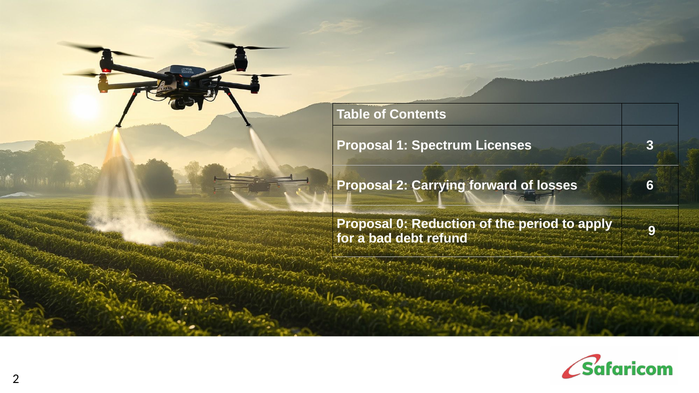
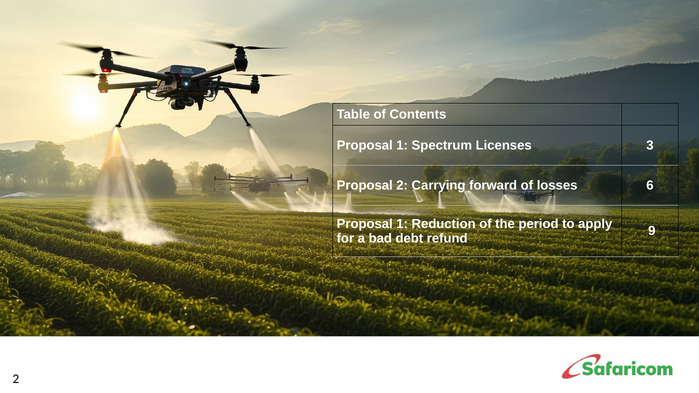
0 at (402, 224): 0 -> 1
